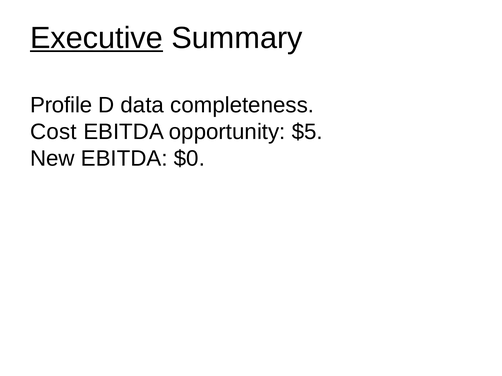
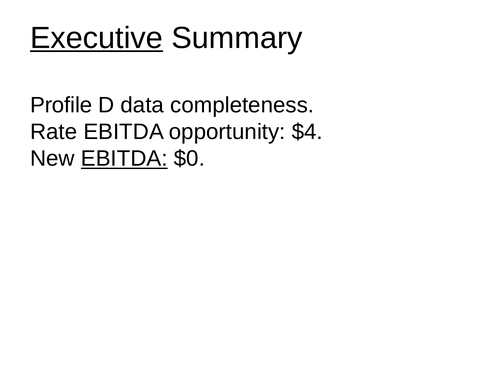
Cost: Cost -> Rate
$5: $5 -> $4
EBITDA at (124, 159) underline: none -> present
